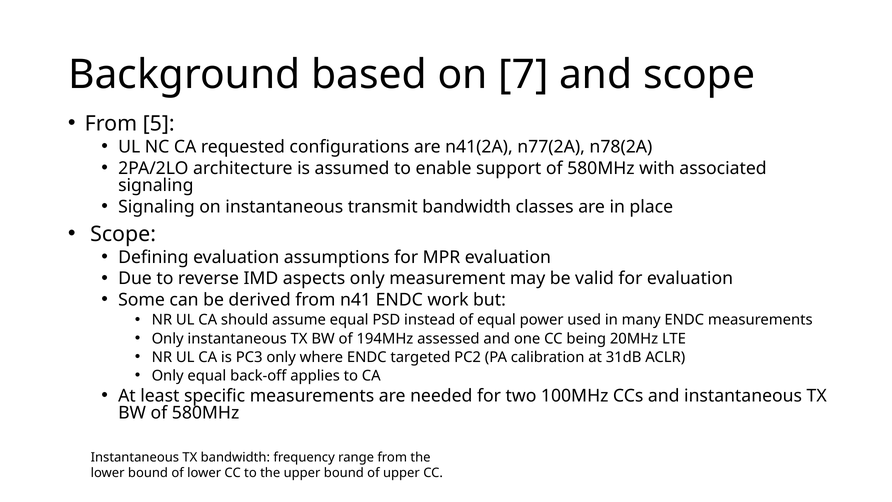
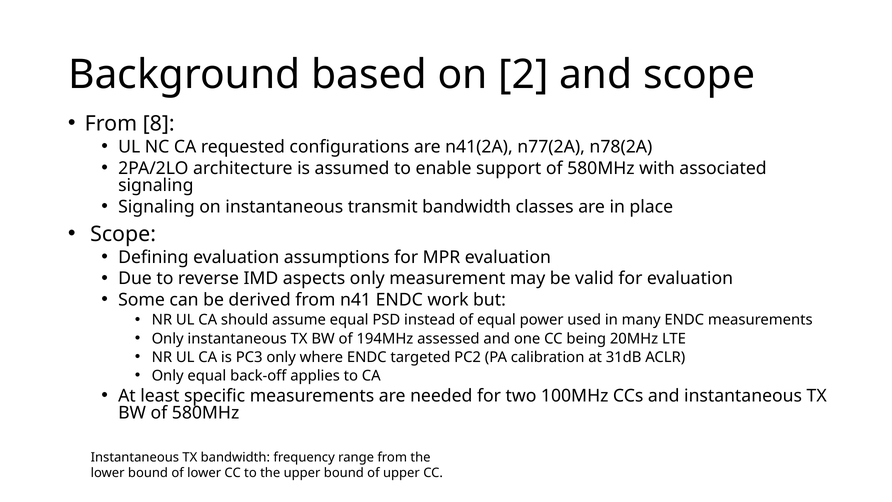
7: 7 -> 2
5: 5 -> 8
